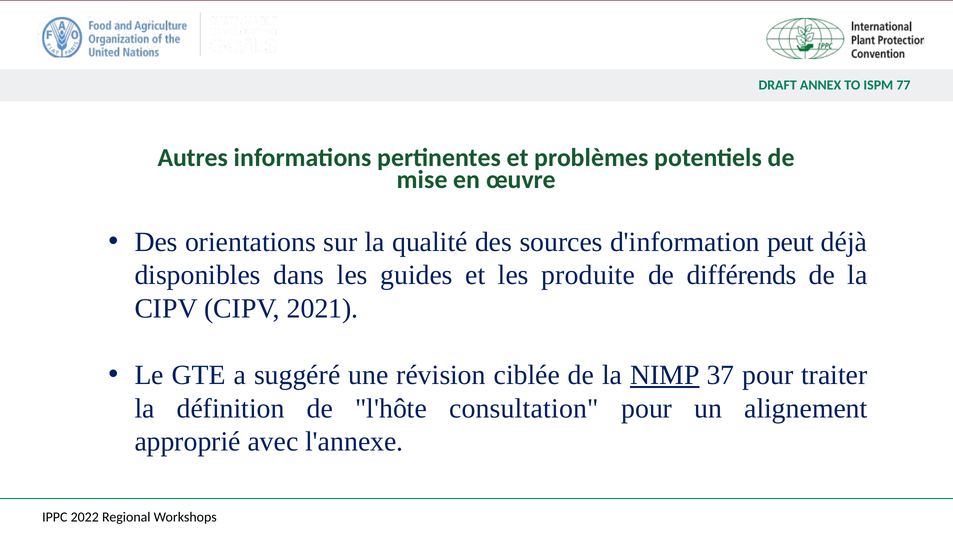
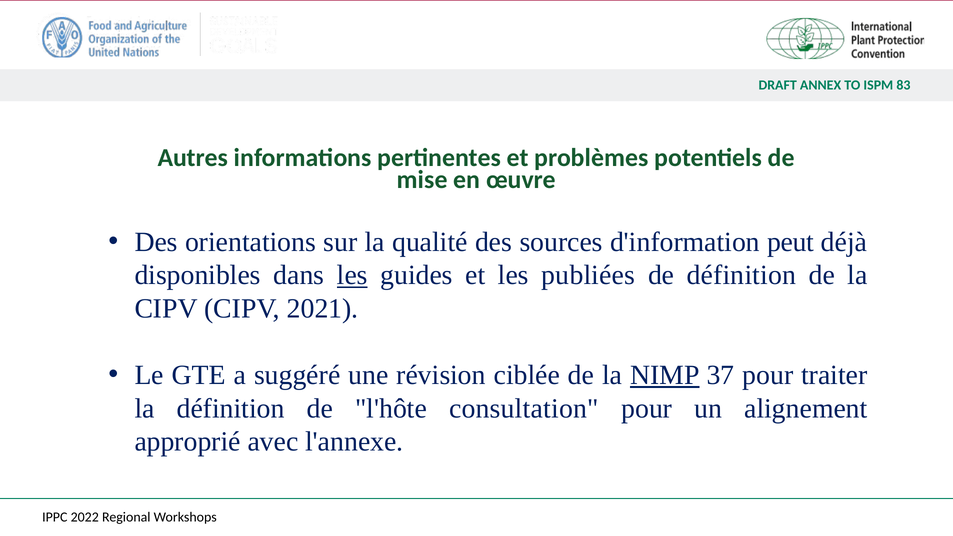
77: 77 -> 83
les at (352, 275) underline: none -> present
produite: produite -> publiées
de différends: différends -> définition
